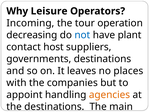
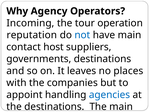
Leisure: Leisure -> Agency
decreasing: decreasing -> reputation
have plant: plant -> main
agencies colour: orange -> blue
